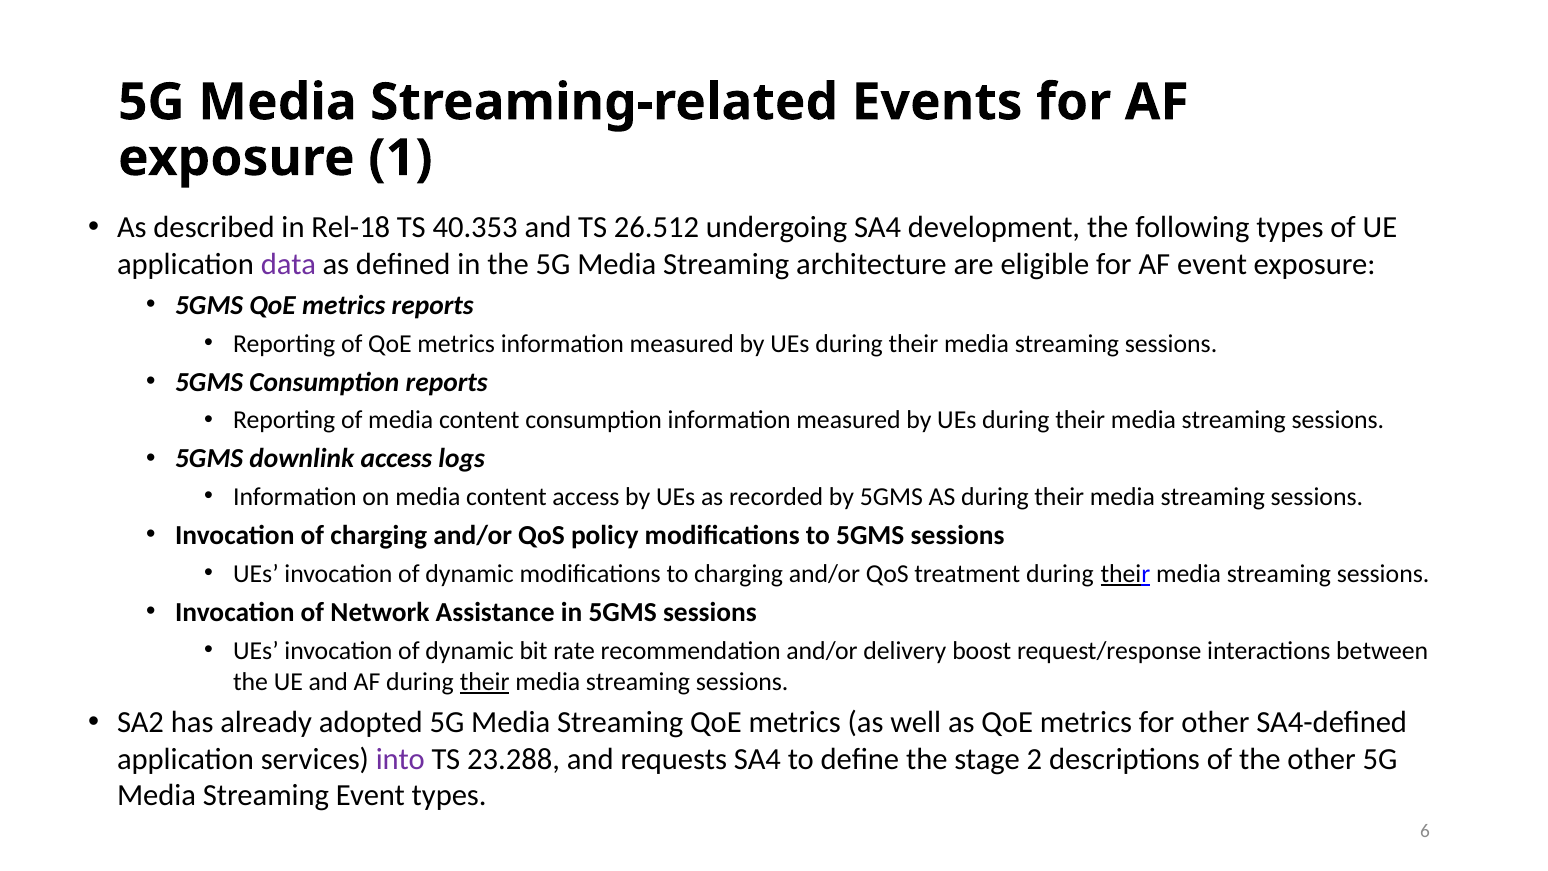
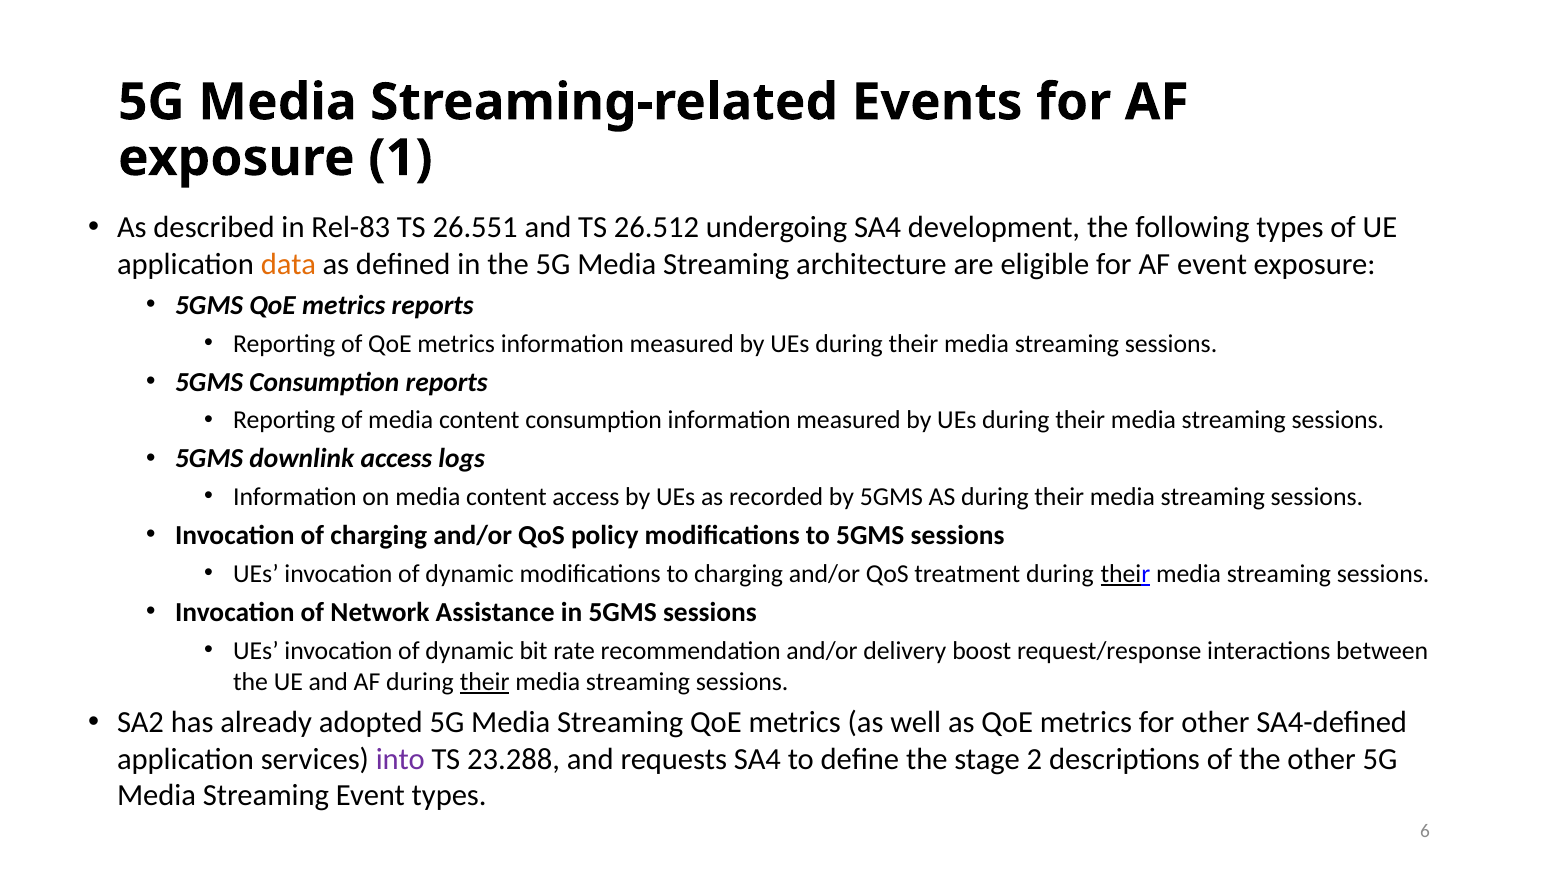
Rel-18: Rel-18 -> Rel-83
40.353: 40.353 -> 26.551
data colour: purple -> orange
